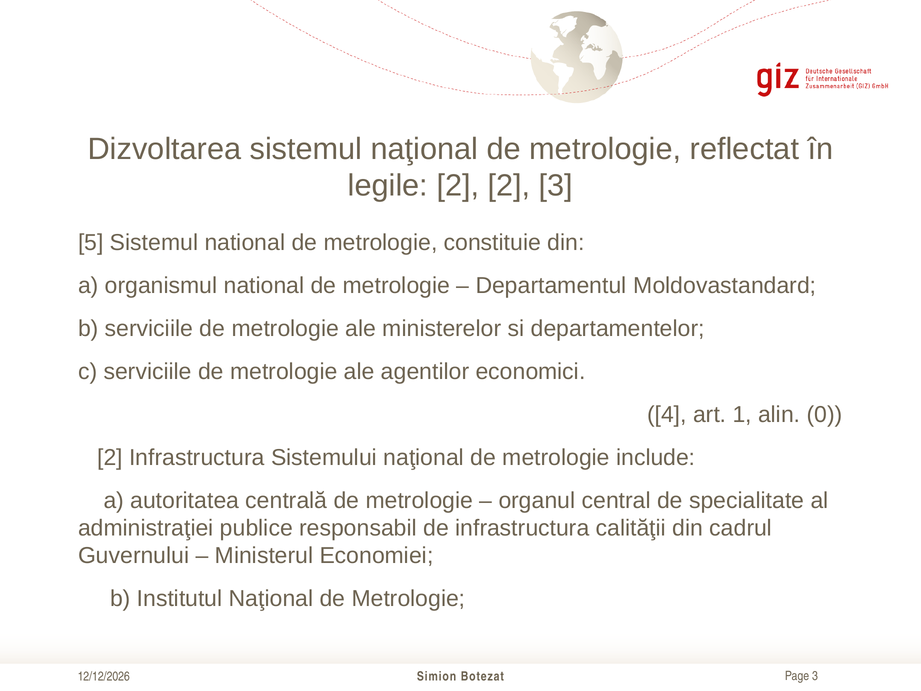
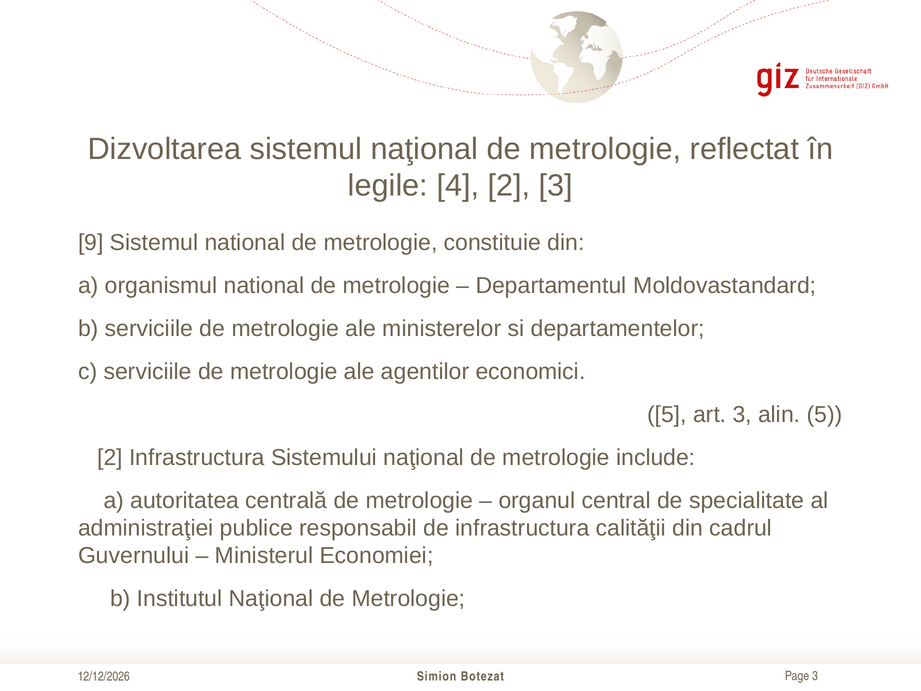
legile 2: 2 -> 4
5: 5 -> 9
4 at (667, 414): 4 -> 5
art 1: 1 -> 3
alin 0: 0 -> 5
